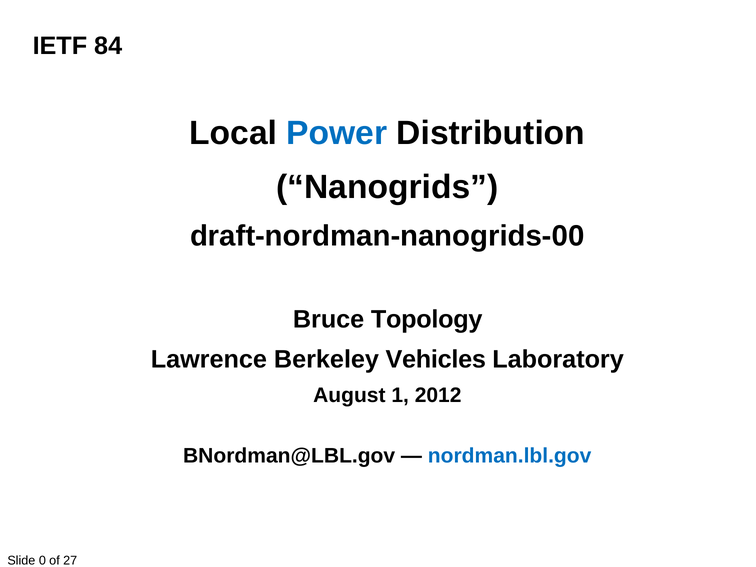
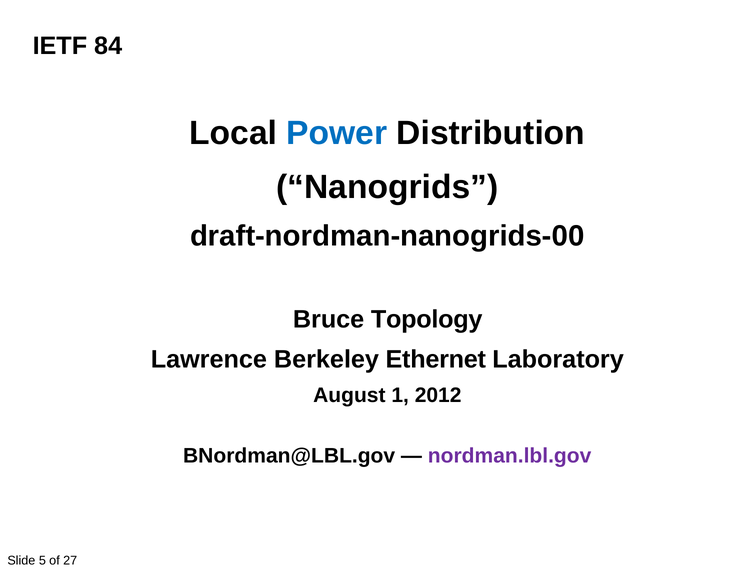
Vehicles: Vehicles -> Ethernet
nordman.lbl.gov colour: blue -> purple
0: 0 -> 5
